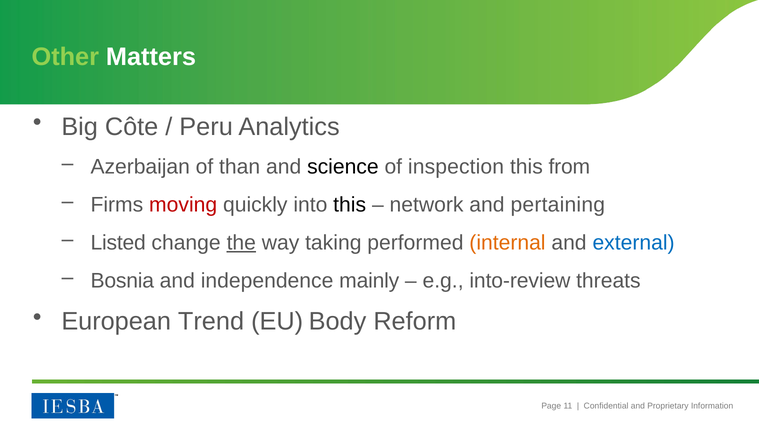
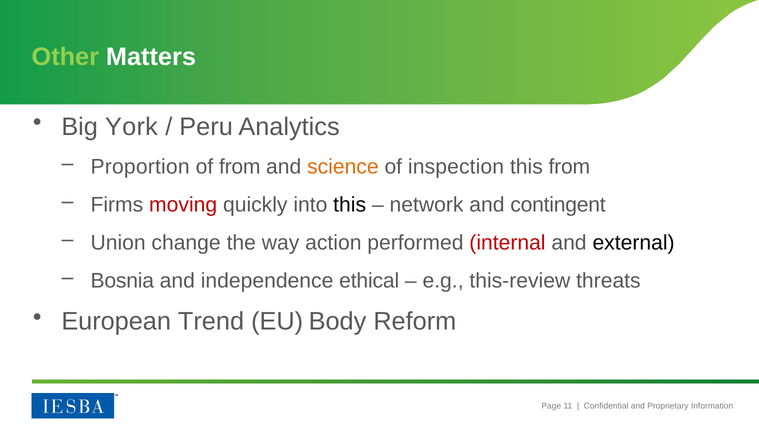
Côte: Côte -> York
Azerbaijan: Azerbaijan -> Proportion
of than: than -> from
science colour: black -> orange
pertaining: pertaining -> contingent
Listed: Listed -> Union
the underline: present -> none
taking: taking -> action
internal colour: orange -> red
external colour: blue -> black
mainly: mainly -> ethical
into-review: into-review -> this-review
